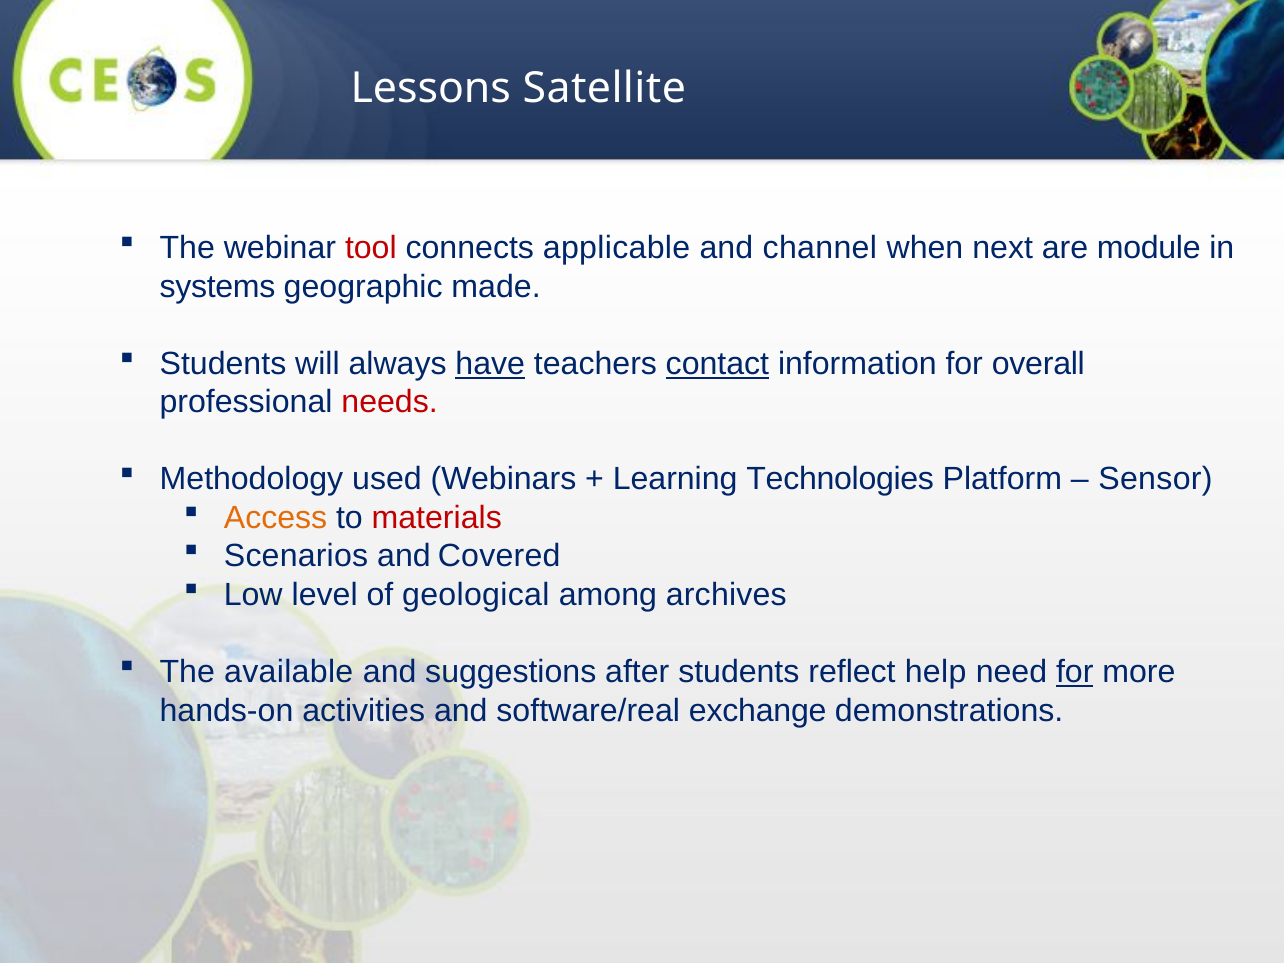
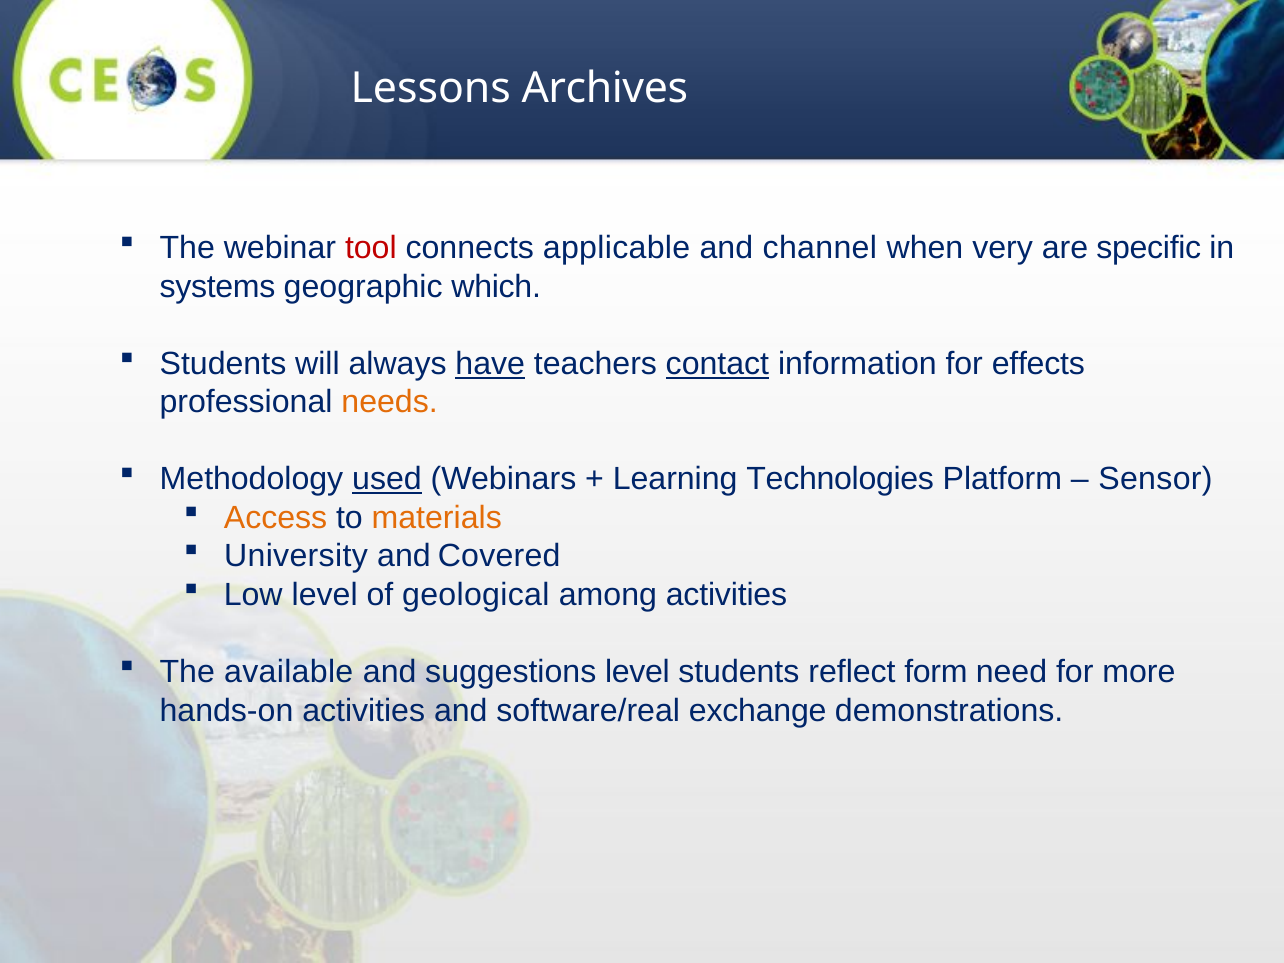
Satellite: Satellite -> Archives
next: next -> very
module: module -> specific
made: made -> which
overall: overall -> effects
needs colour: red -> orange
used underline: none -> present
materials colour: red -> orange
Scenarios: Scenarios -> University
among archives: archives -> activities
suggestions after: after -> level
help: help -> form
for at (1075, 672) underline: present -> none
